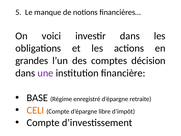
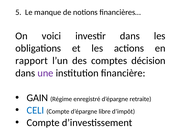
grandes: grandes -> rapport
BASE: BASE -> GAIN
CELI colour: orange -> blue
